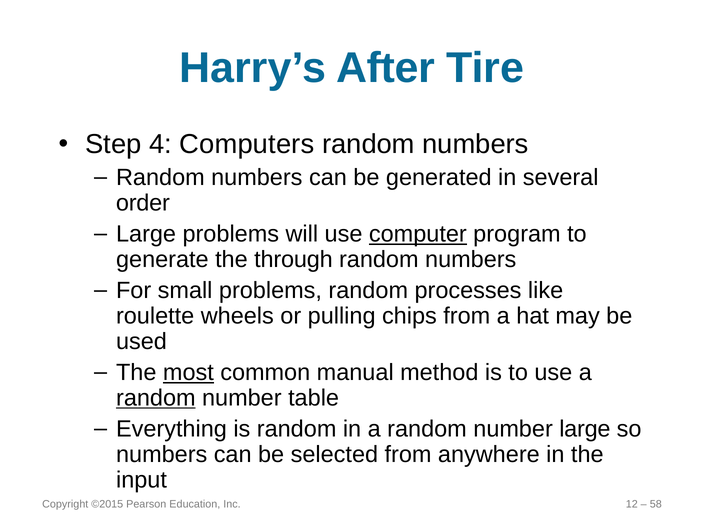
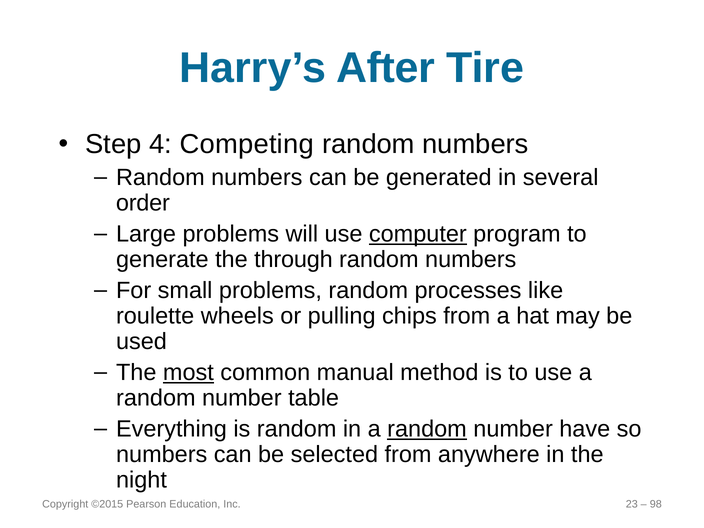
Computers: Computers -> Competing
random at (156, 398) underline: present -> none
random at (427, 429) underline: none -> present
number large: large -> have
input: input -> night
12: 12 -> 23
58: 58 -> 98
